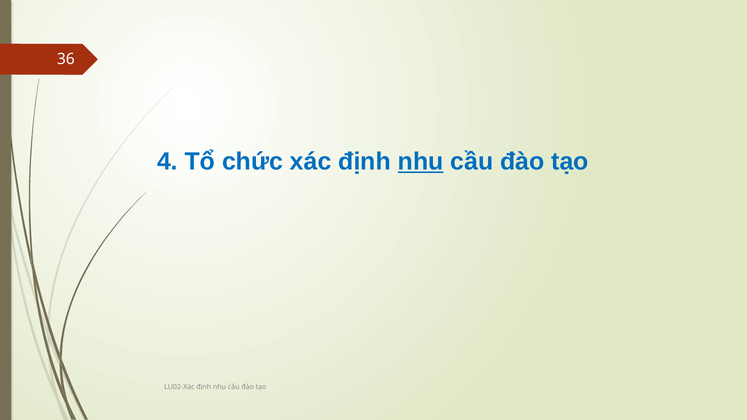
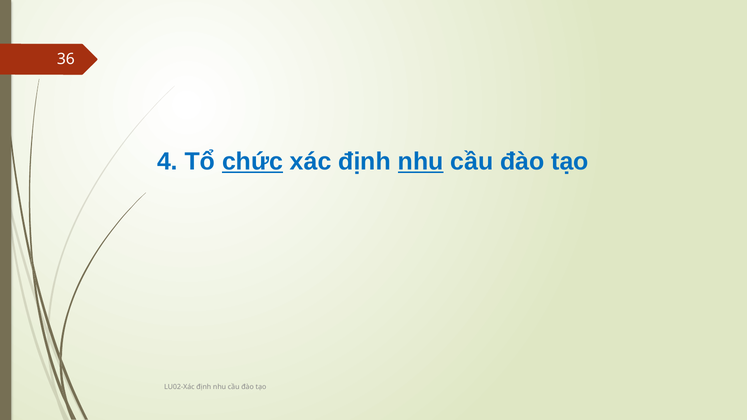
chức underline: none -> present
